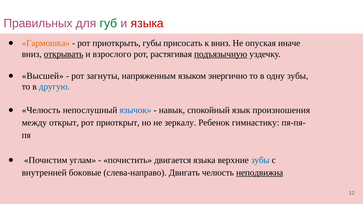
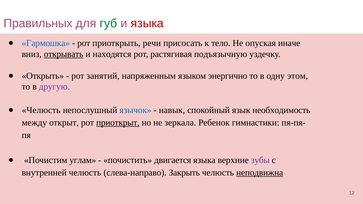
Гармошка colour: orange -> blue
губы: губы -> речи
к вниз: вниз -> тело
взрослого: взрослого -> находятся
подъязычную underline: present -> none
Высшей: Высшей -> Открыть
загнуты: загнуты -> занятий
одну зубы: зубы -> этом
другую colour: blue -> purple
произношения: произношения -> необходимость
приоткрыт underline: none -> present
зеркалу: зеркалу -> зеркала
гимнастику: гимнастику -> гимнастики
зубы at (260, 160) colour: blue -> purple
внутренней боковые: боковые -> челюсть
Двигать: Двигать -> Закрыть
